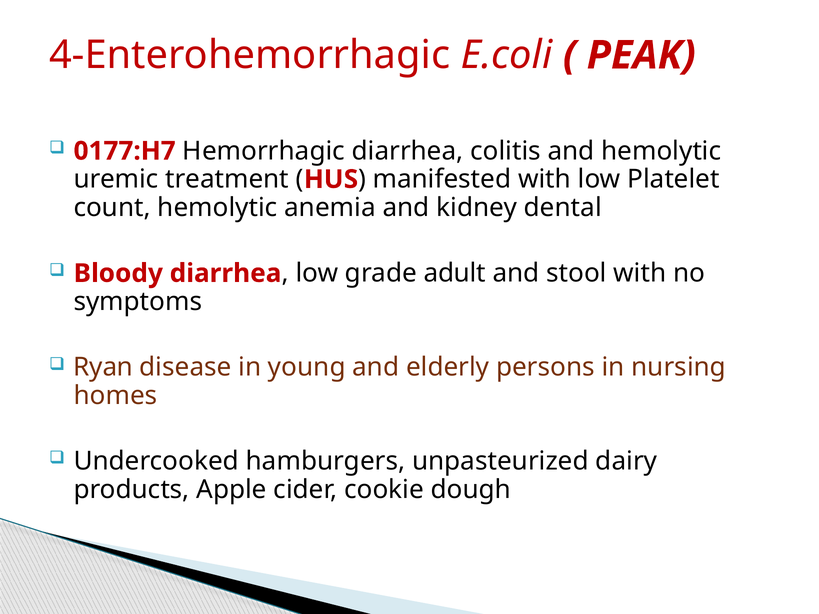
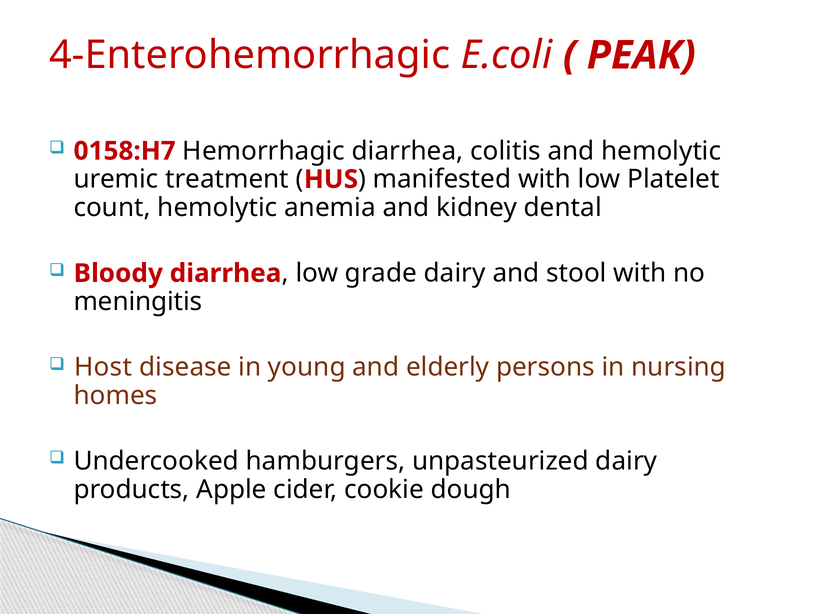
0177:H7: 0177:H7 -> 0158:H7
grade adult: adult -> dairy
symptoms: symptoms -> meningitis
Ryan: Ryan -> Host
